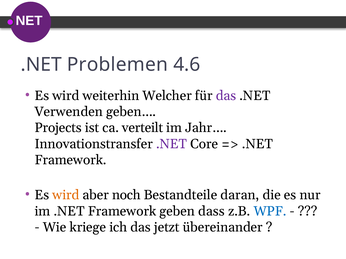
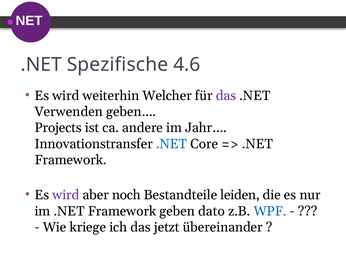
Problemen: Problemen -> Spezifische
verteilt: verteilt -> andere
.NET at (172, 144) colour: purple -> blue
wird at (66, 195) colour: orange -> purple
daran: daran -> leiden
dass: dass -> dato
